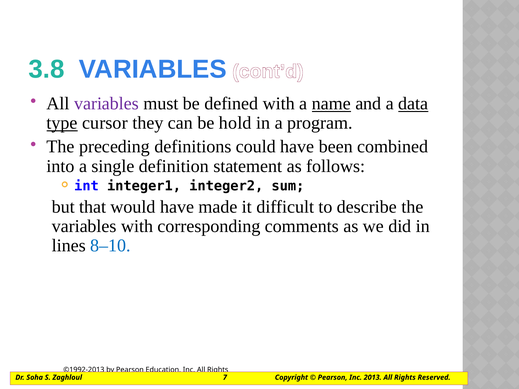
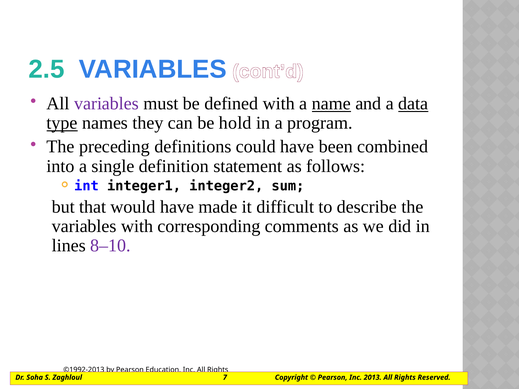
3.8: 3.8 -> 2.5
cursor: cursor -> names
8–10 colour: blue -> purple
